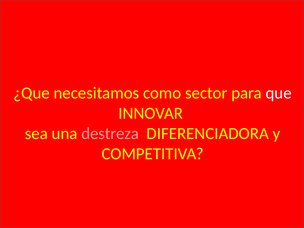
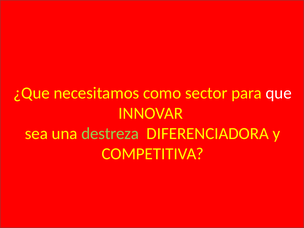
destreza colour: pink -> light green
